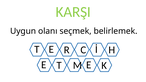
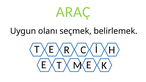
KARŞI: KARŞI -> ARAÇ
